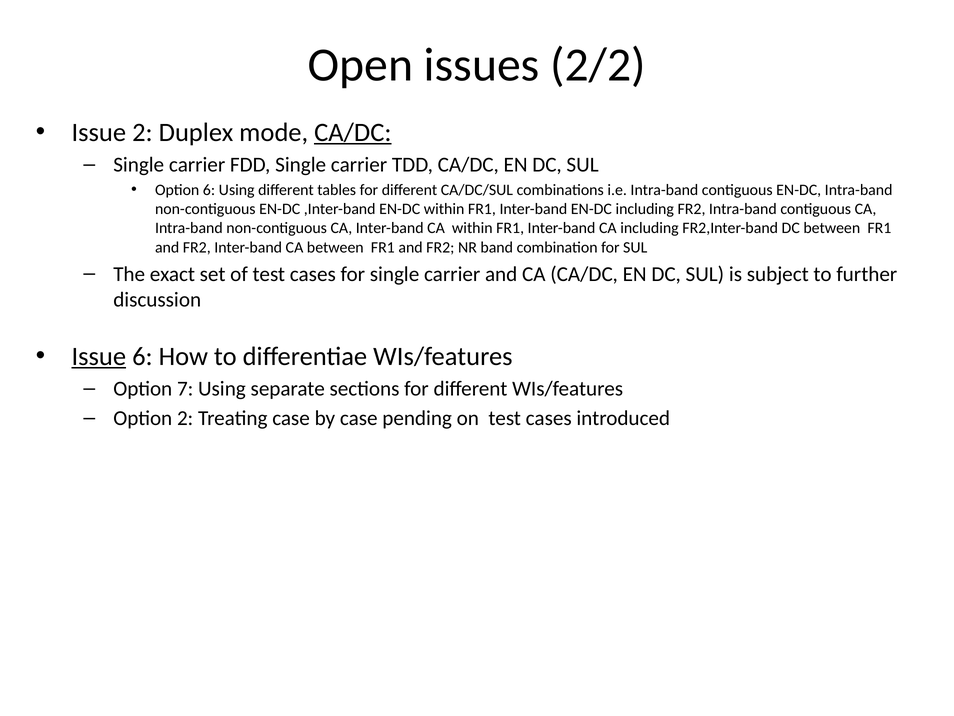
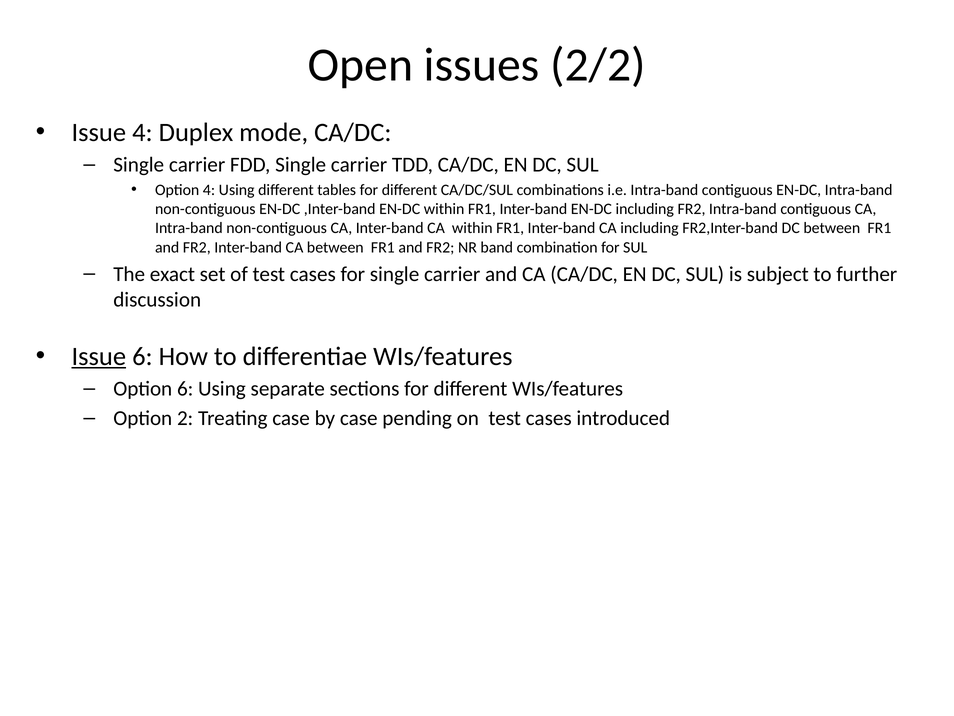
Issue 2: 2 -> 4
CA/DC at (353, 132) underline: present -> none
Option 6: 6 -> 4
Option 7: 7 -> 6
